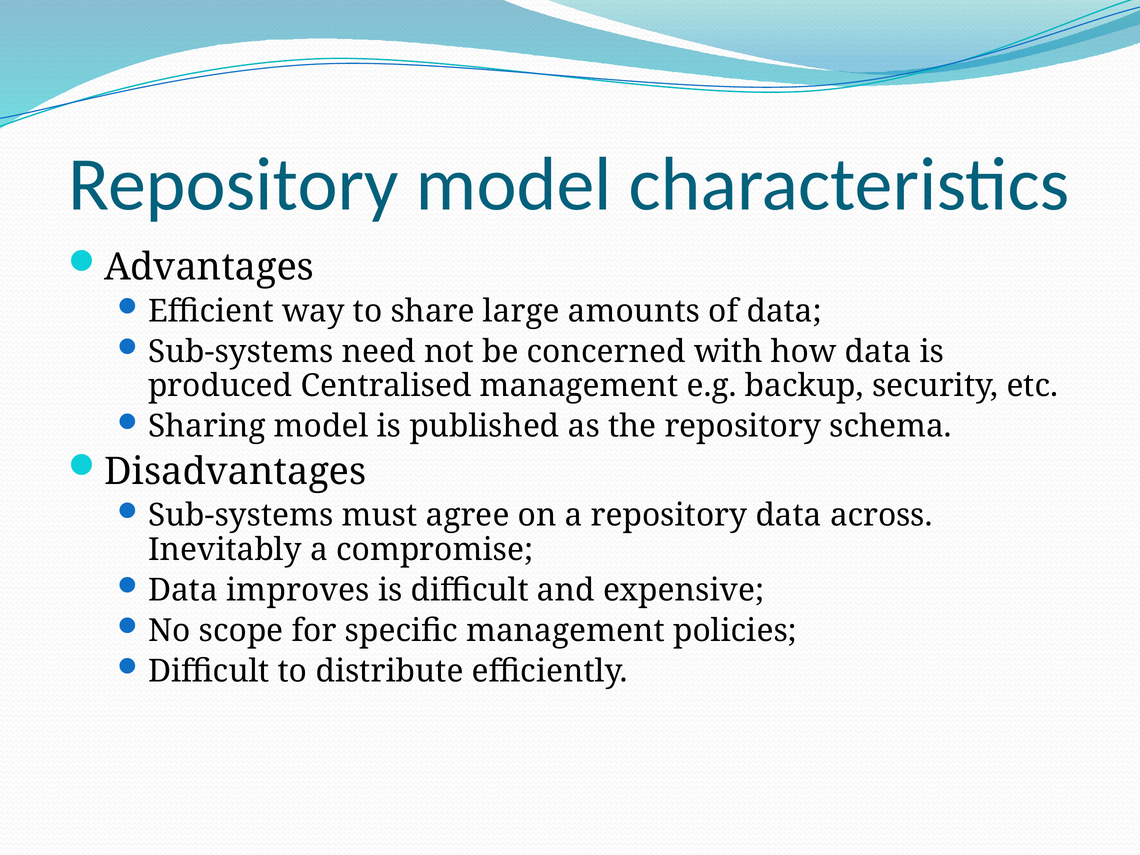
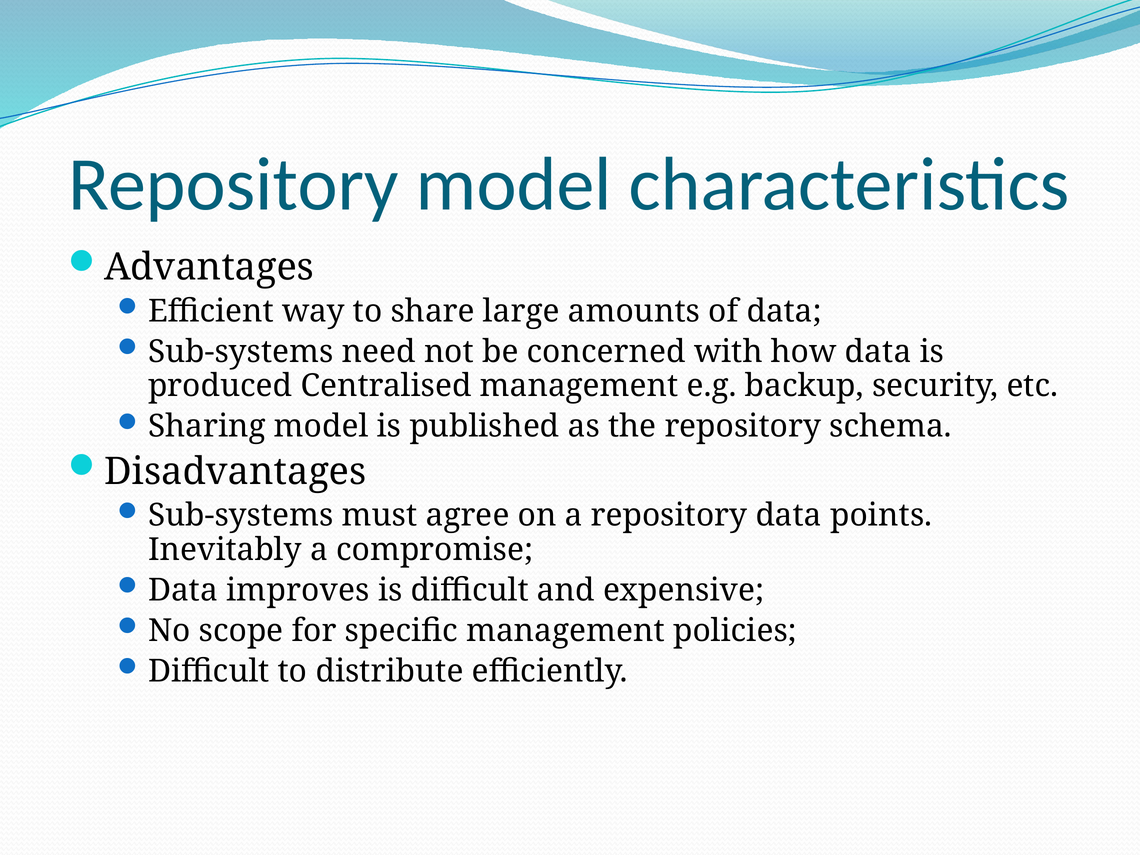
across: across -> points
